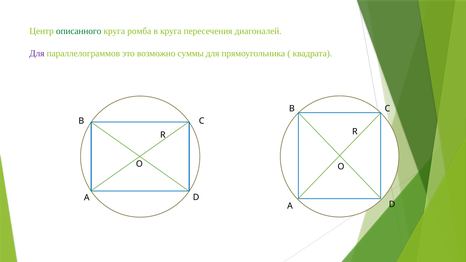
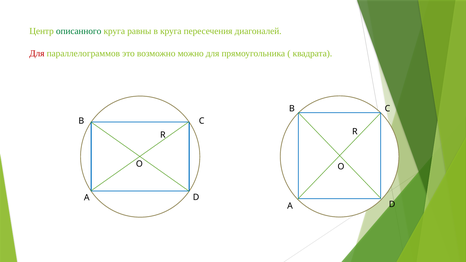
ромба: ромба -> равны
Для at (37, 53) colour: purple -> red
суммы: суммы -> можно
